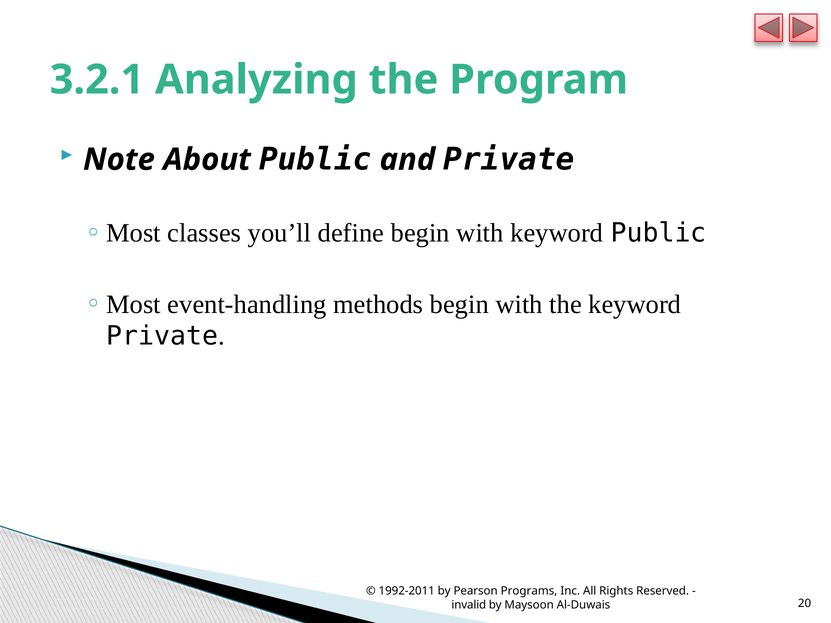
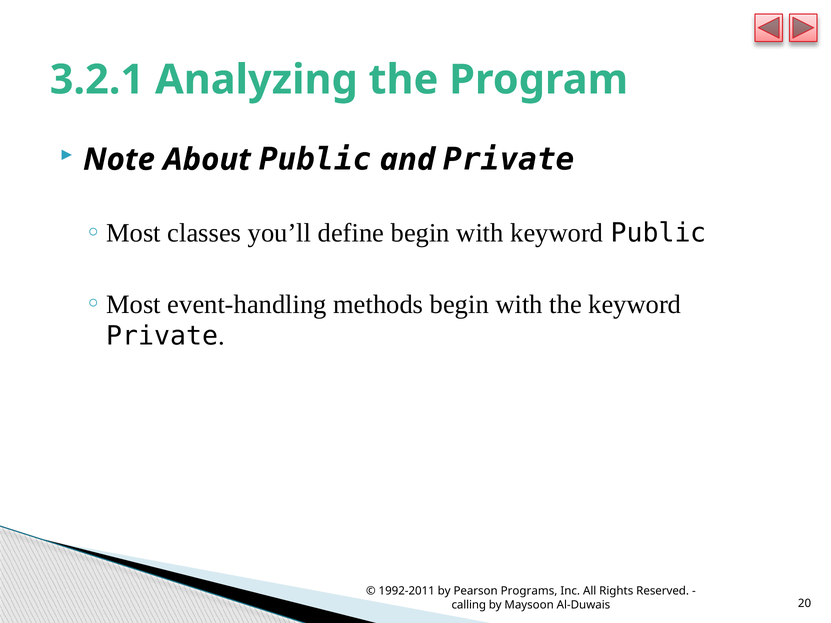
invalid: invalid -> calling
